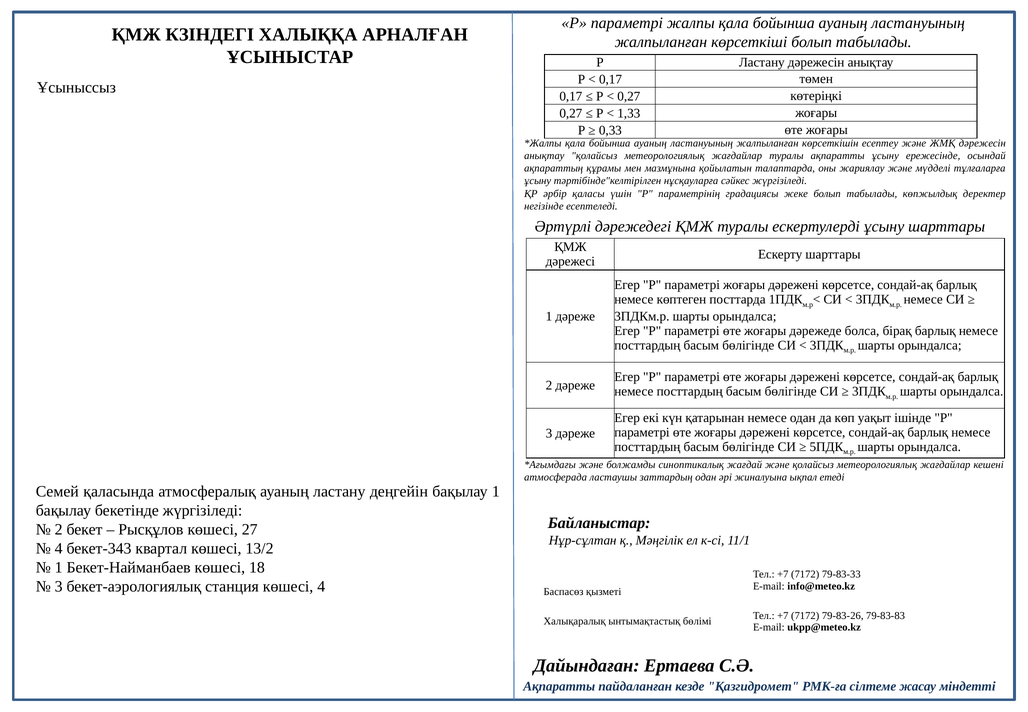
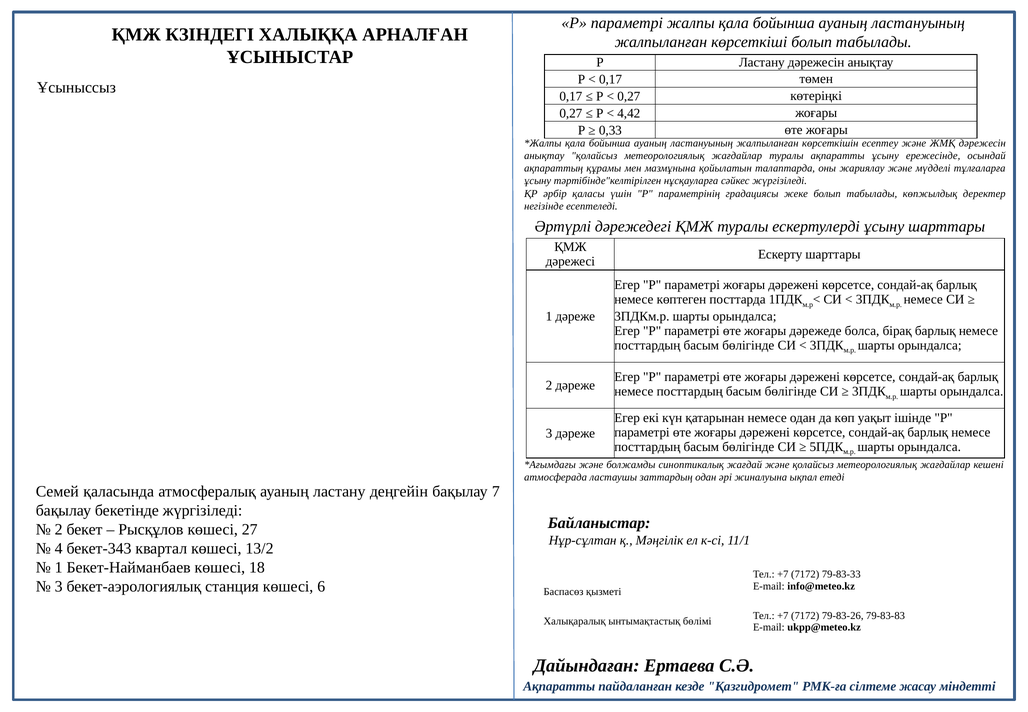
1,33: 1,33 -> 4,42
бақылау 1: 1 -> 7
көшесі 4: 4 -> 6
